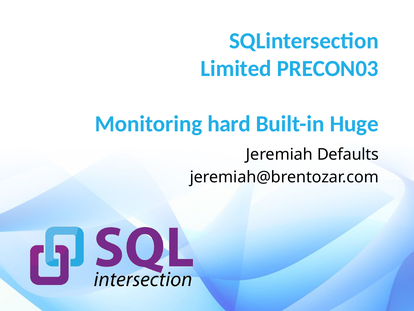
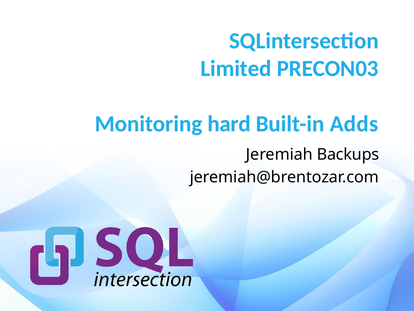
Huge: Huge -> Adds
Defaults: Defaults -> Backups
